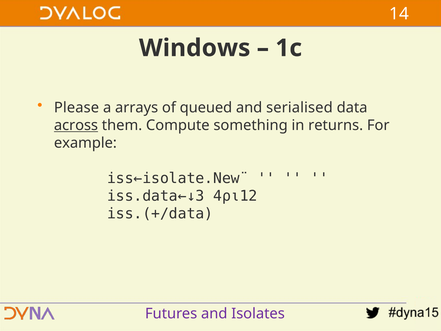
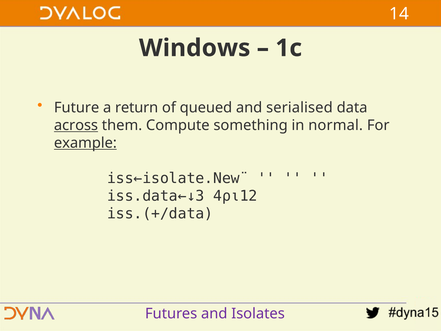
Please: Please -> Future
arrays: arrays -> return
returns: returns -> normal
example underline: none -> present
